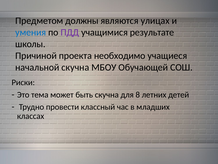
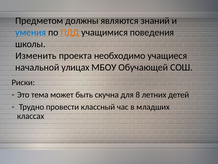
улицах: улицах -> знаний
ПДД colour: purple -> orange
результате: результате -> поведения
Причиной: Причиной -> Изменить
начальной скучна: скучна -> улицах
